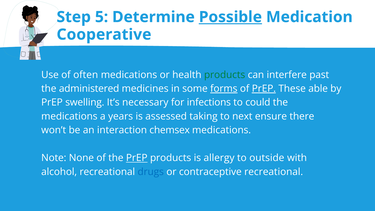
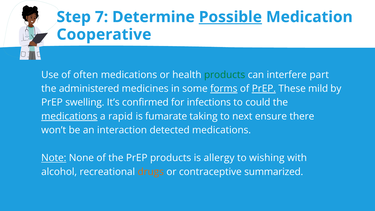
5: 5 -> 7
past: past -> part
able: able -> mild
necessary: necessary -> confirmed
medications at (69, 116) underline: none -> present
years: years -> rapid
assessed: assessed -> fumarate
chemsex: chemsex -> detected
Note underline: none -> present
PrEP at (137, 158) underline: present -> none
outside: outside -> wishing
drugs colour: blue -> orange
contraceptive recreational: recreational -> summarized
